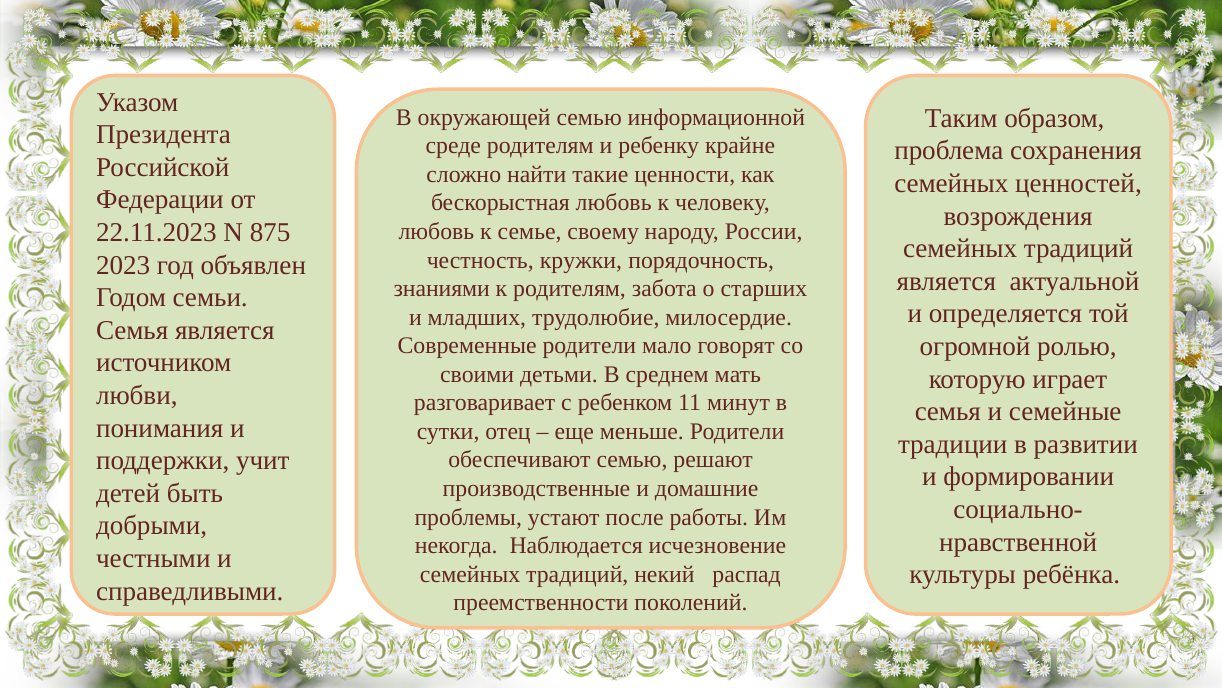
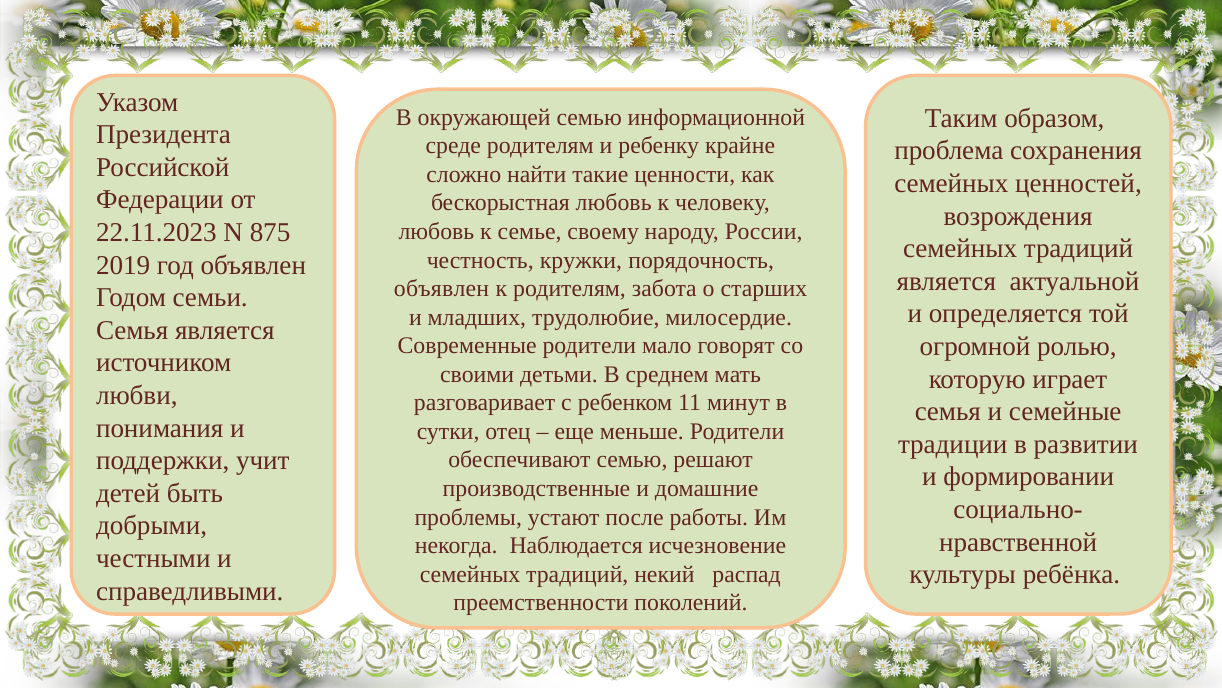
2023: 2023 -> 2019
знаниями at (442, 289): знаниями -> объявлен
